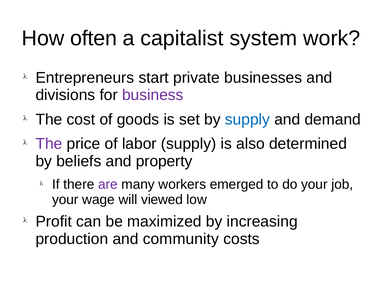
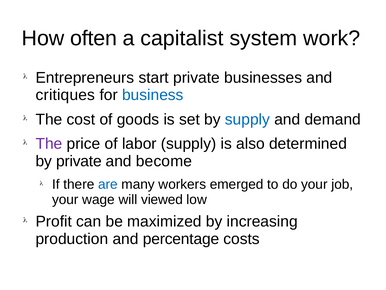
divisions: divisions -> critiques
business colour: purple -> blue
by beliefs: beliefs -> private
property: property -> become
are colour: purple -> blue
community: community -> percentage
